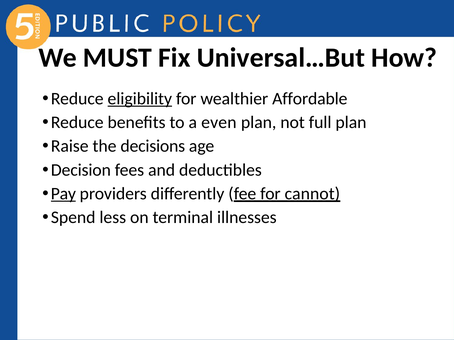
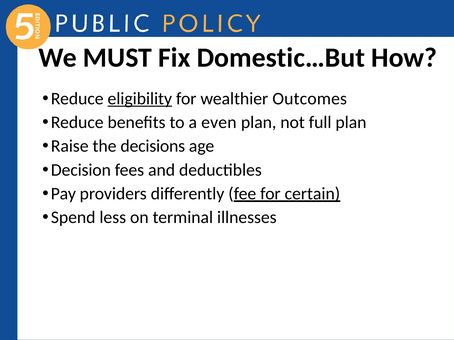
Universal…But: Universal…But -> Domestic…But
Affordable: Affordable -> Outcomes
Pay underline: present -> none
cannot: cannot -> certain
